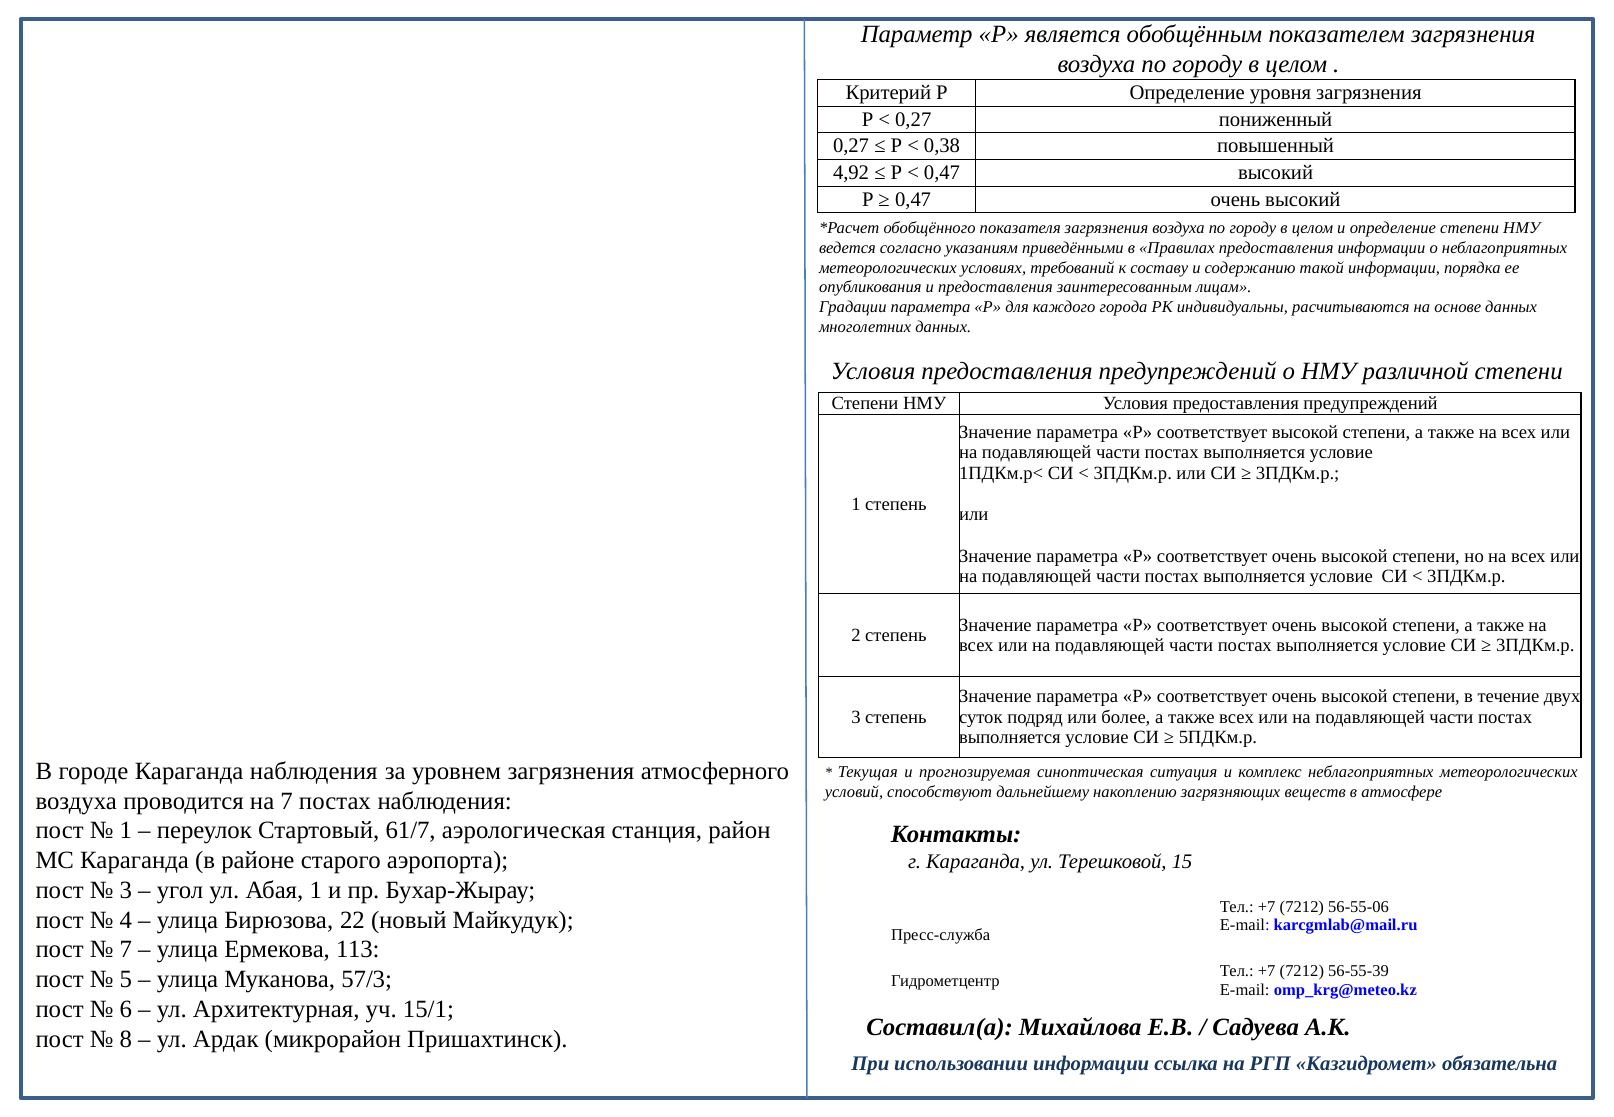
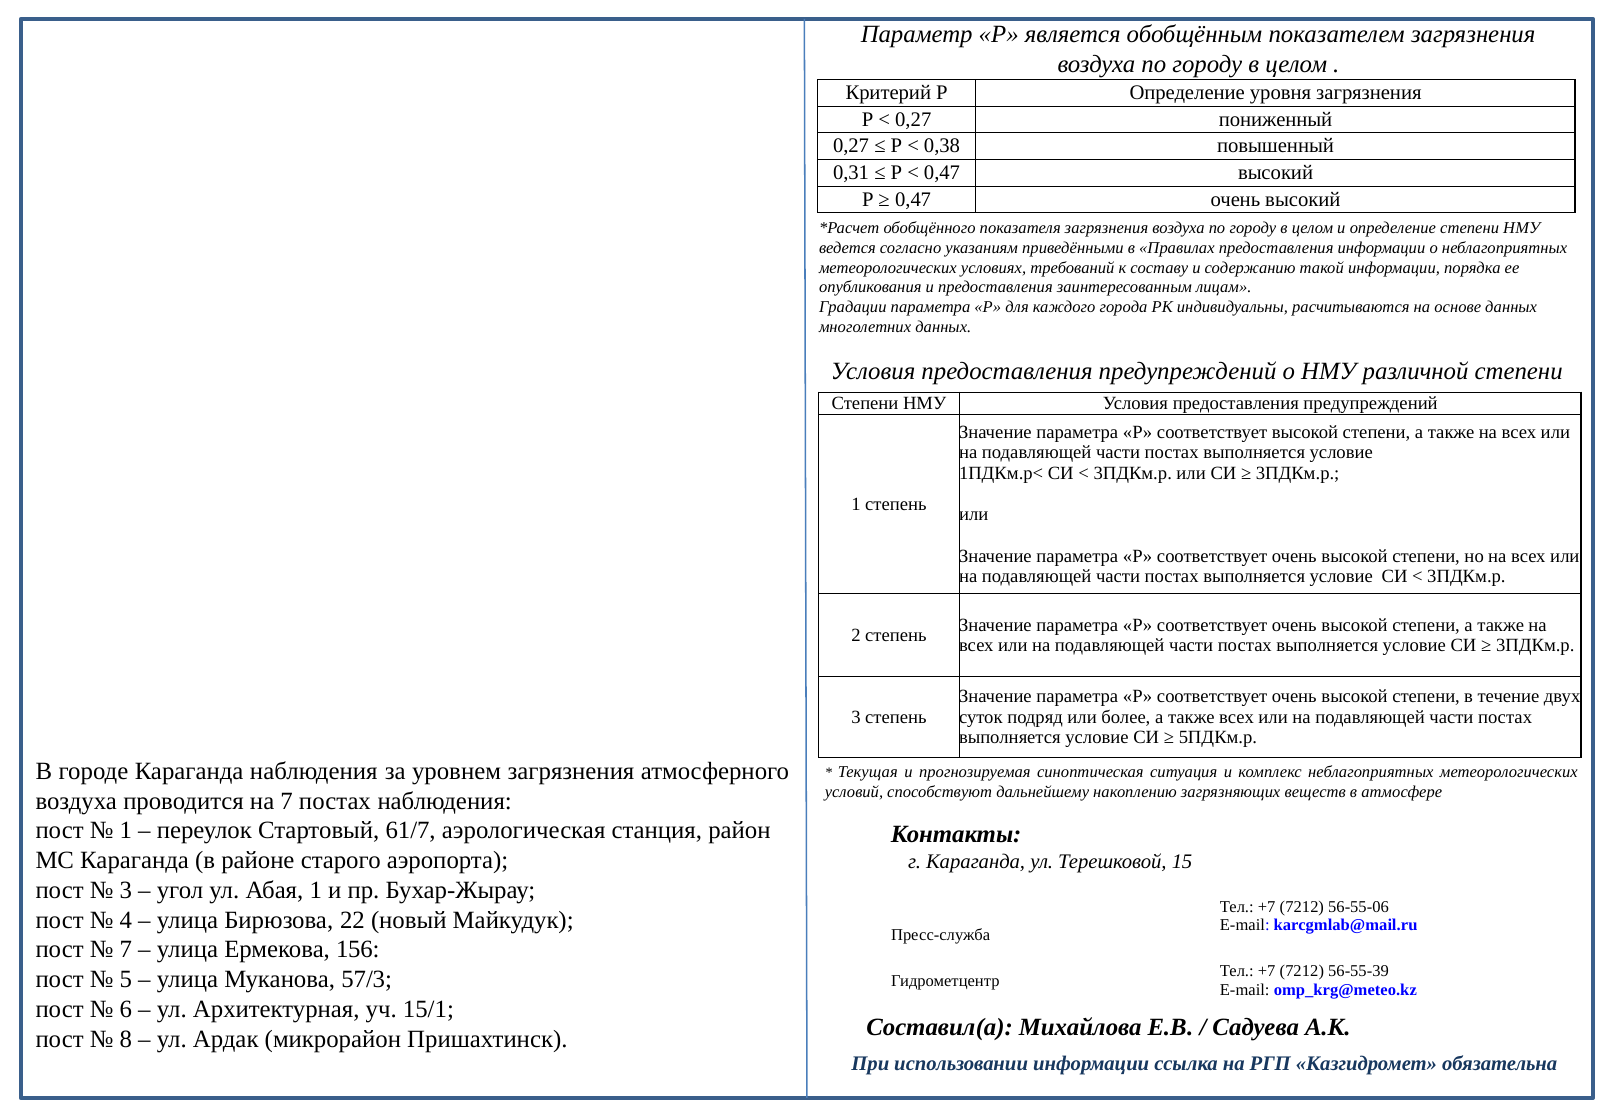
4,92: 4,92 -> 0,31
113: 113 -> 156
